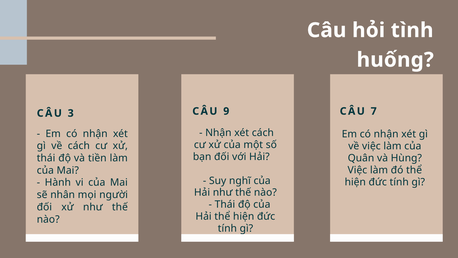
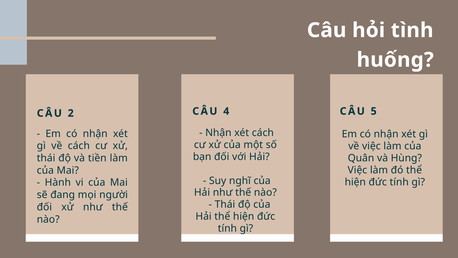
9: 9 -> 4
7: 7 -> 5
3: 3 -> 2
nhân: nhân -> đang
